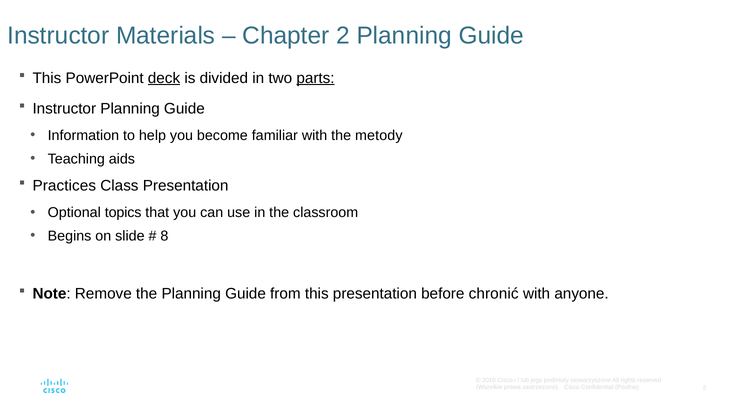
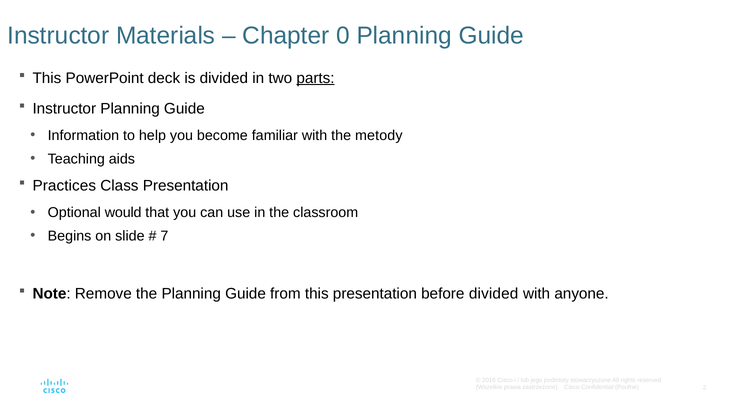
Chapter 2: 2 -> 0
deck underline: present -> none
topics: topics -> would
8: 8 -> 7
before chronić: chronić -> divided
